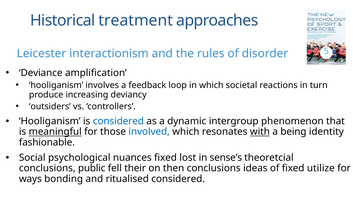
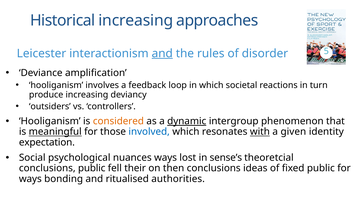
Historical treatment: treatment -> increasing
and at (162, 54) underline: none -> present
considered at (118, 122) colour: blue -> orange
dynamic underline: none -> present
being: being -> given
fashionable: fashionable -> expectation
nuances fixed: fixed -> ways
fixed utilize: utilize -> public
ritualised considered: considered -> authorities
